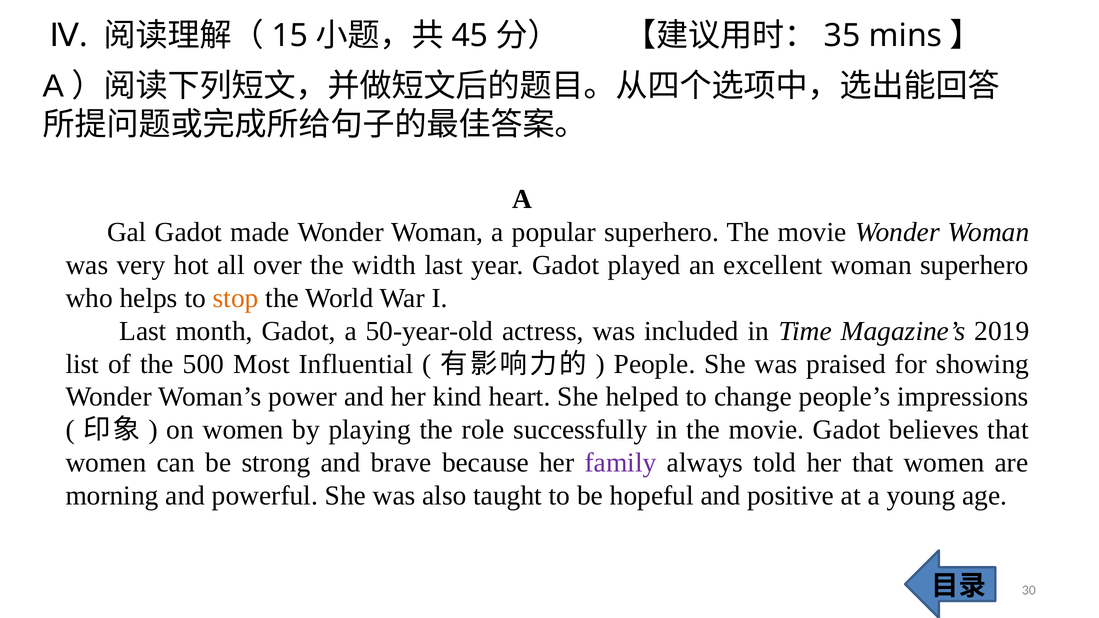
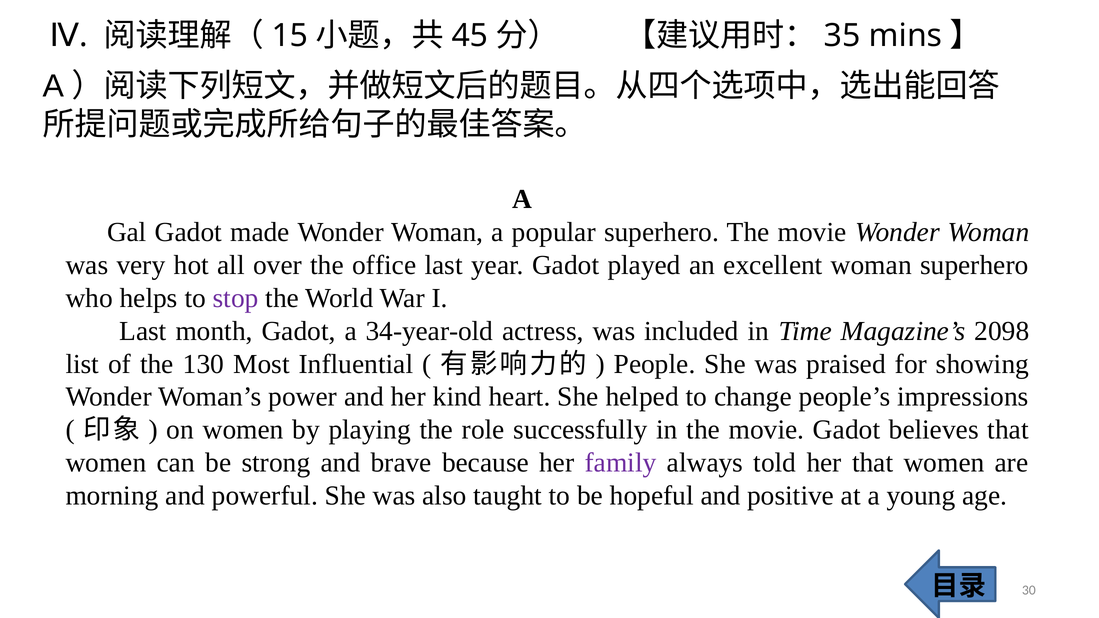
width: width -> office
stop colour: orange -> purple
50-year-old: 50-year-old -> 34-year-old
2019: 2019 -> 2098
500: 500 -> 130
